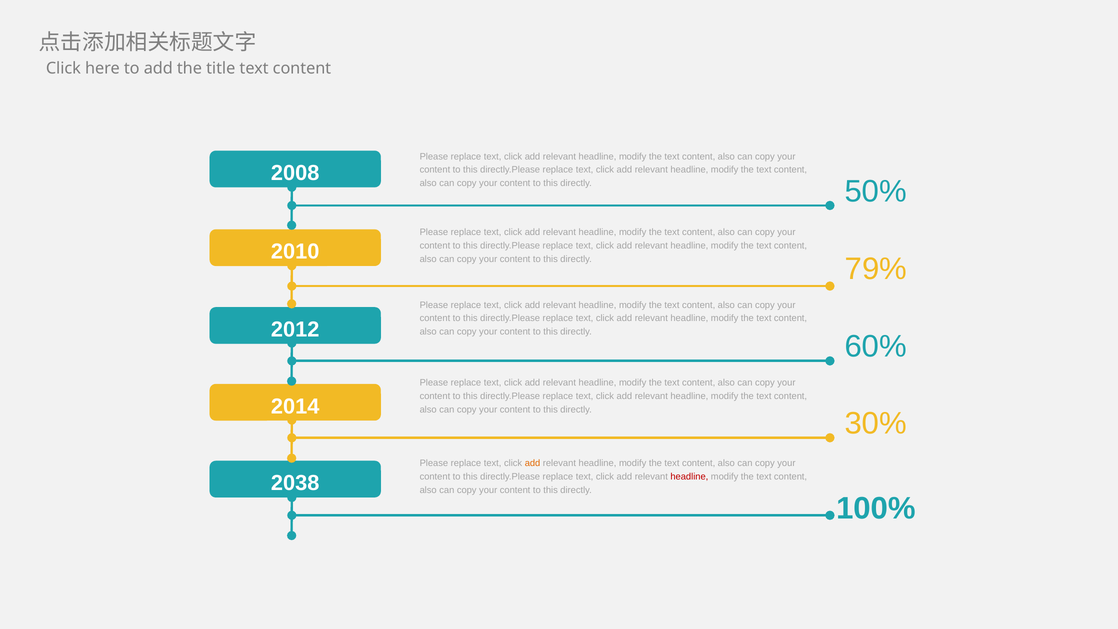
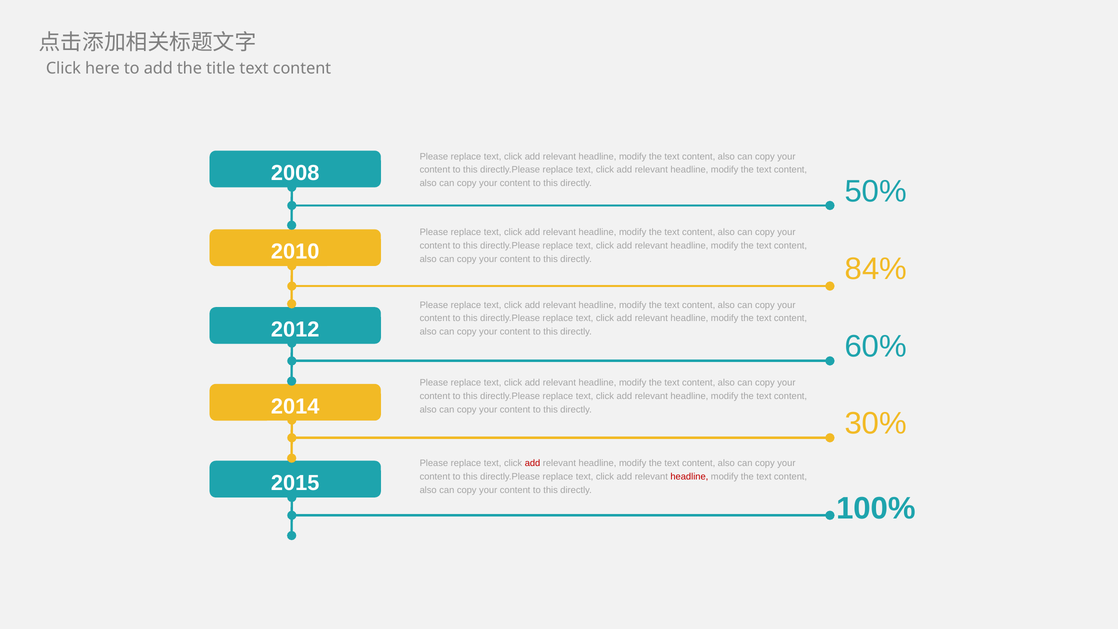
79%: 79% -> 84%
add at (532, 463) colour: orange -> red
2038: 2038 -> 2015
